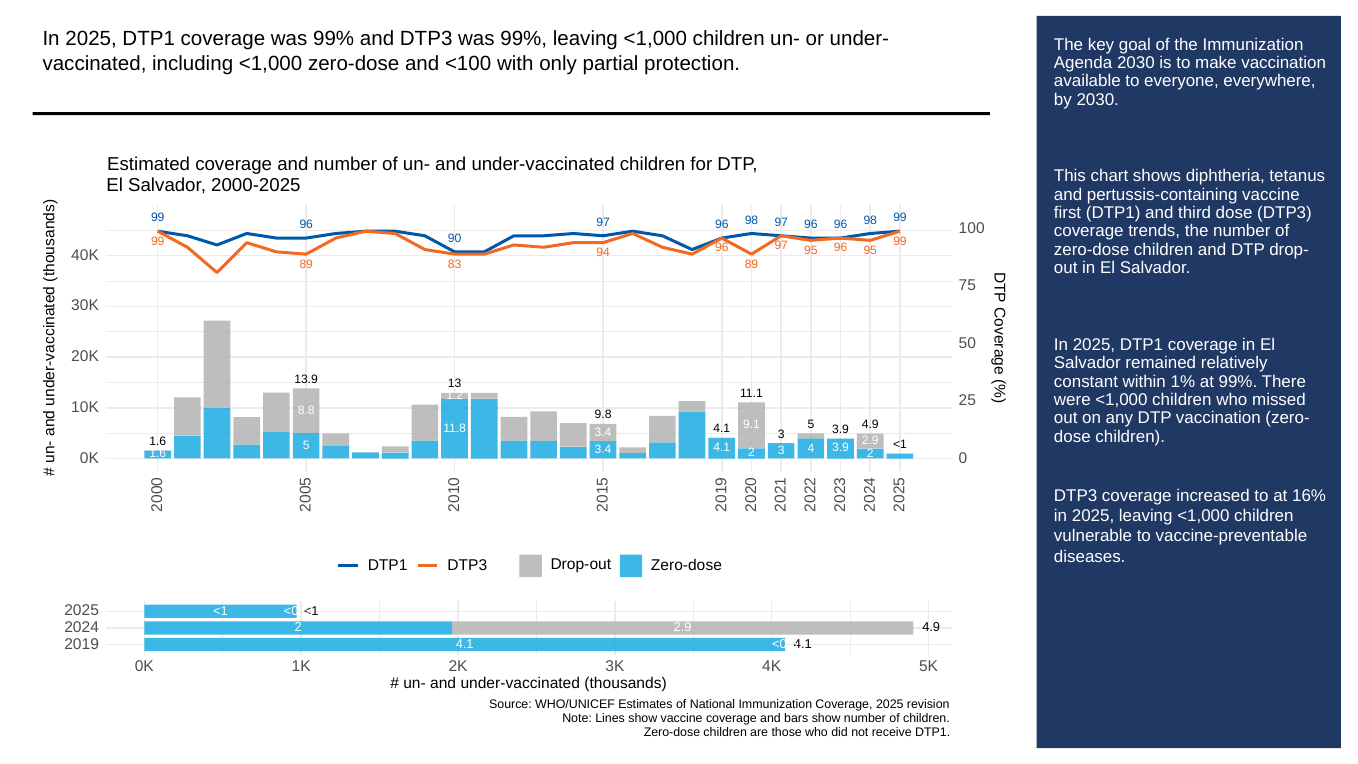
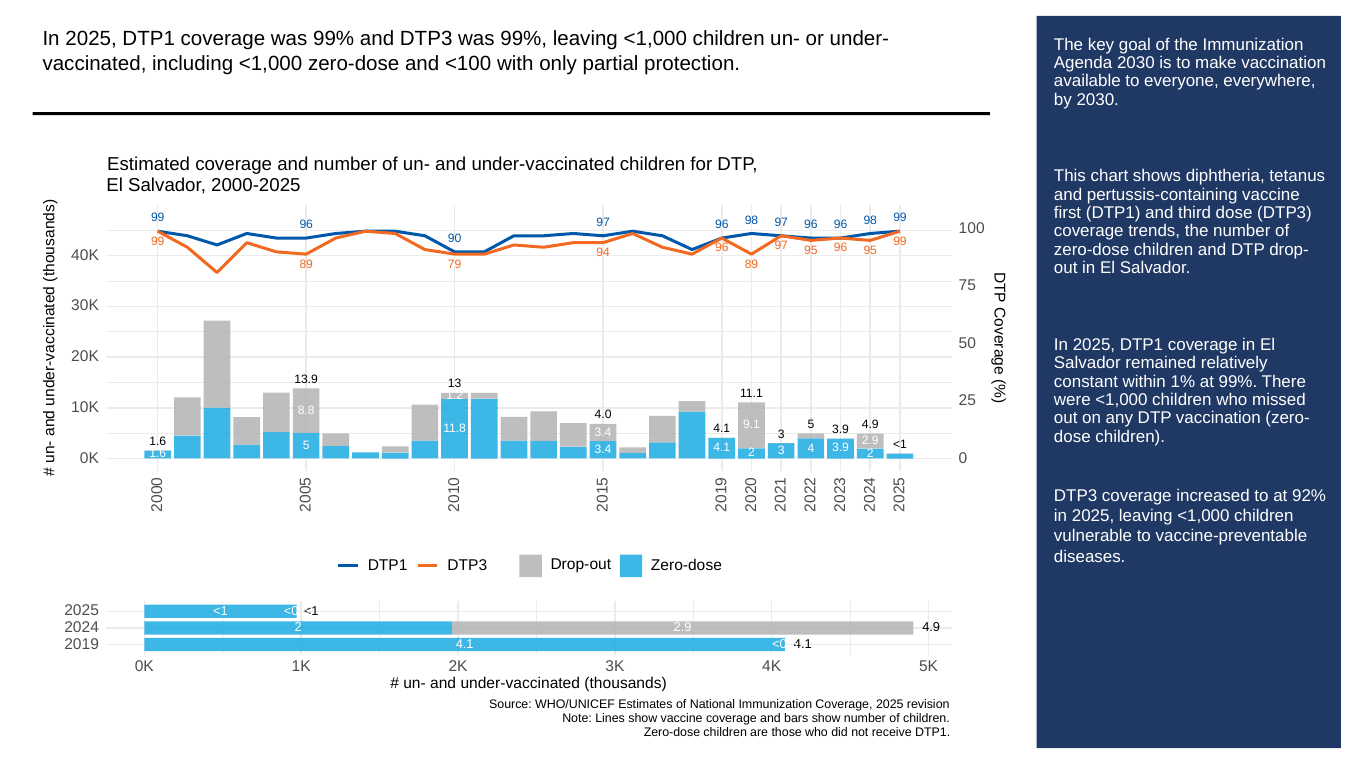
83: 83 -> 79
9.8: 9.8 -> 4.0
16%: 16% -> 92%
